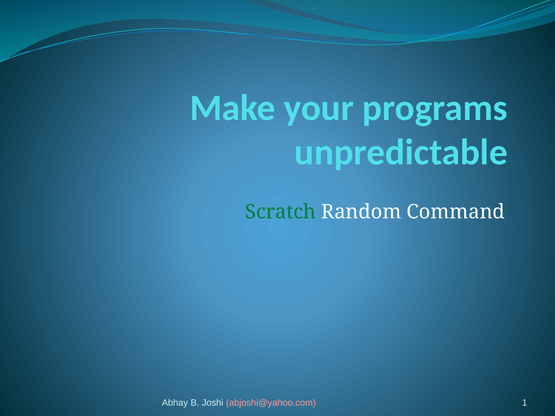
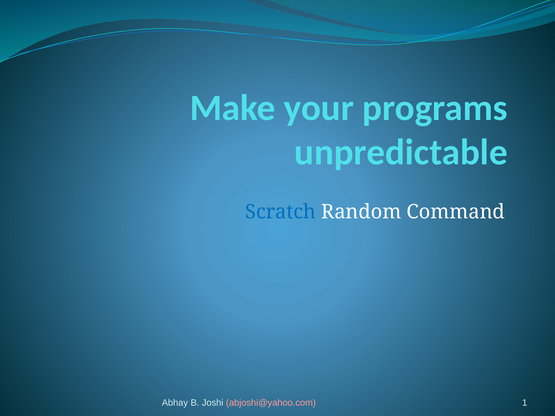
Scratch colour: green -> blue
